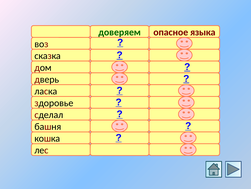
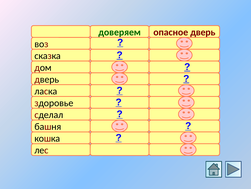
опасное языка: языка -> дверь
